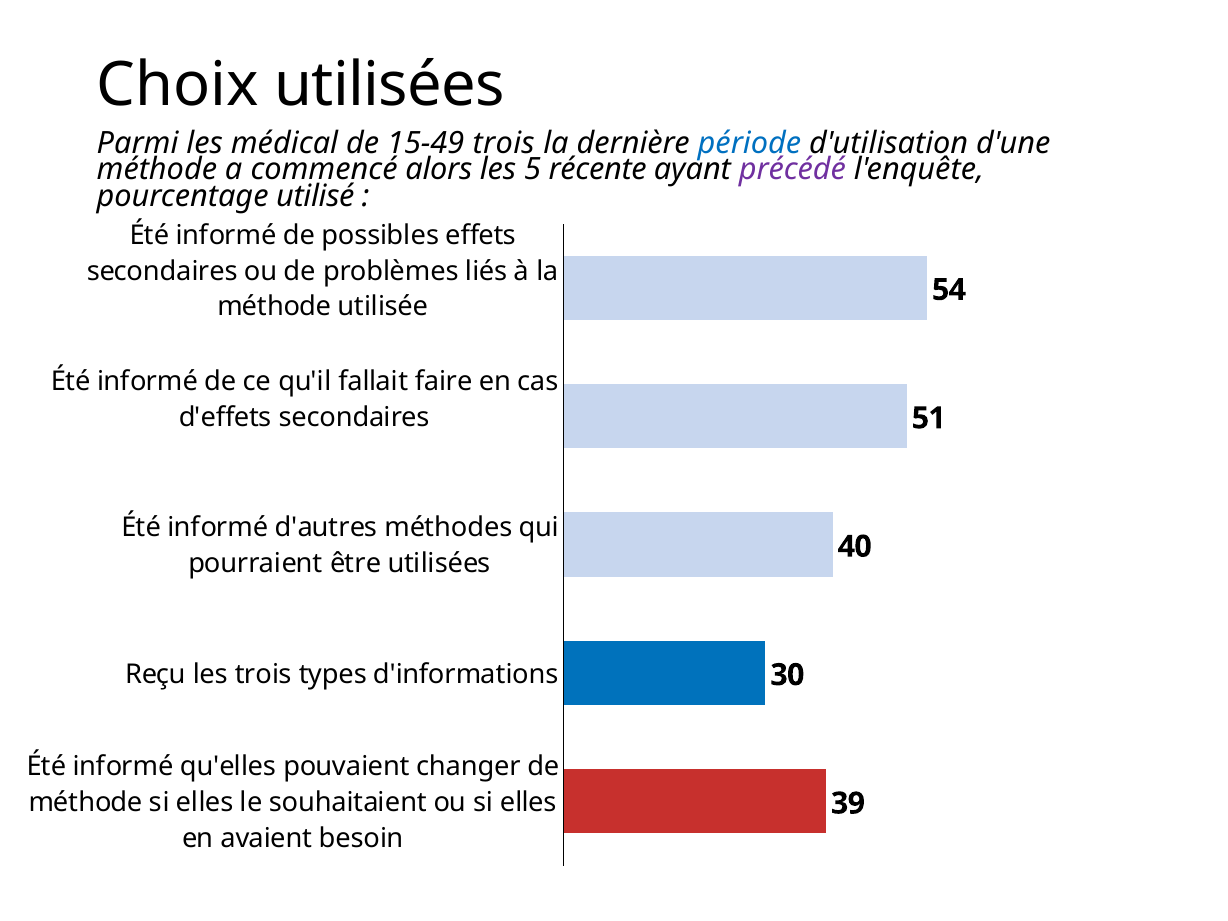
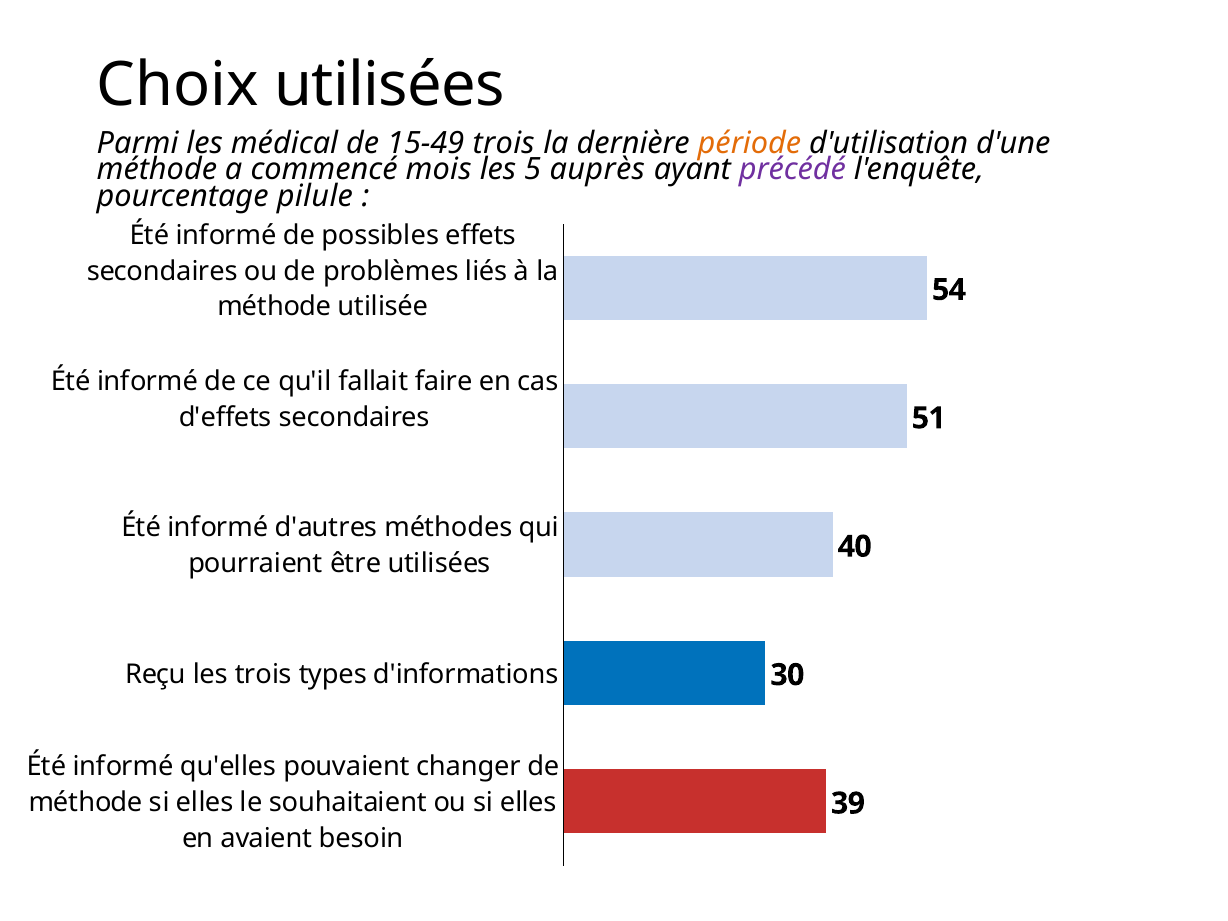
période colour: blue -> orange
alors: alors -> mois
récente: récente -> auprès
utilisé: utilisé -> pilule
